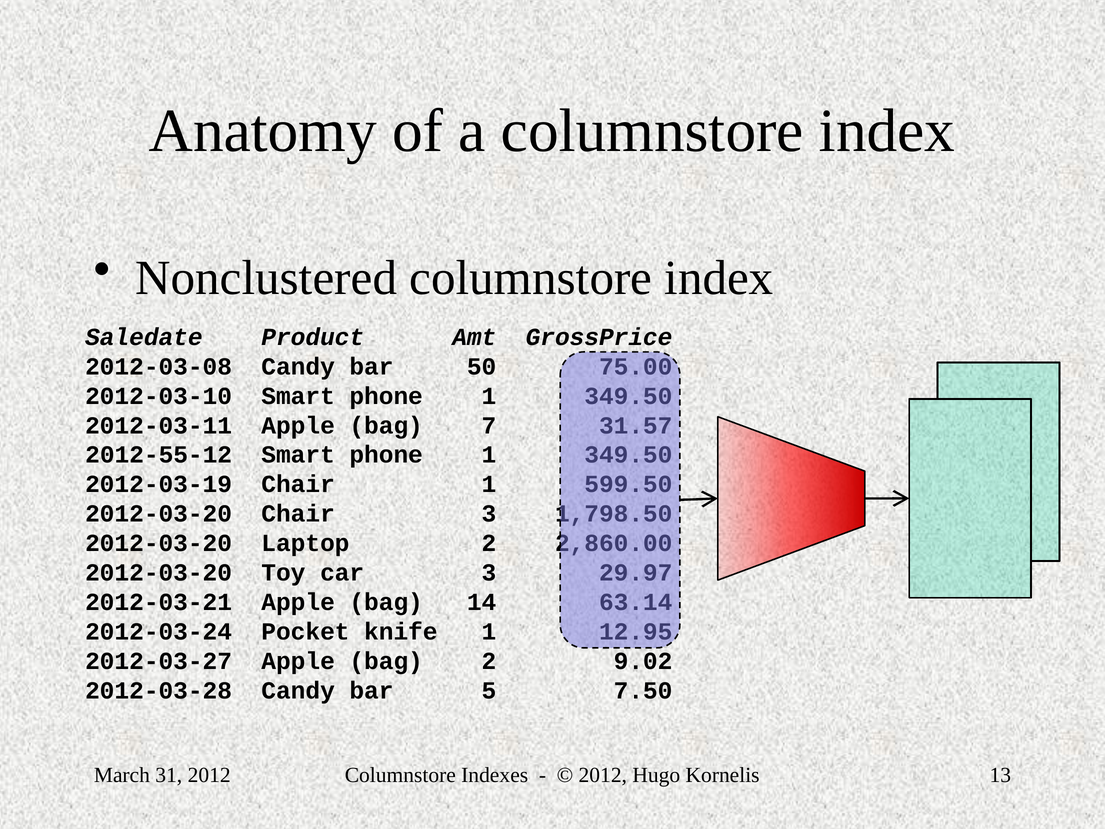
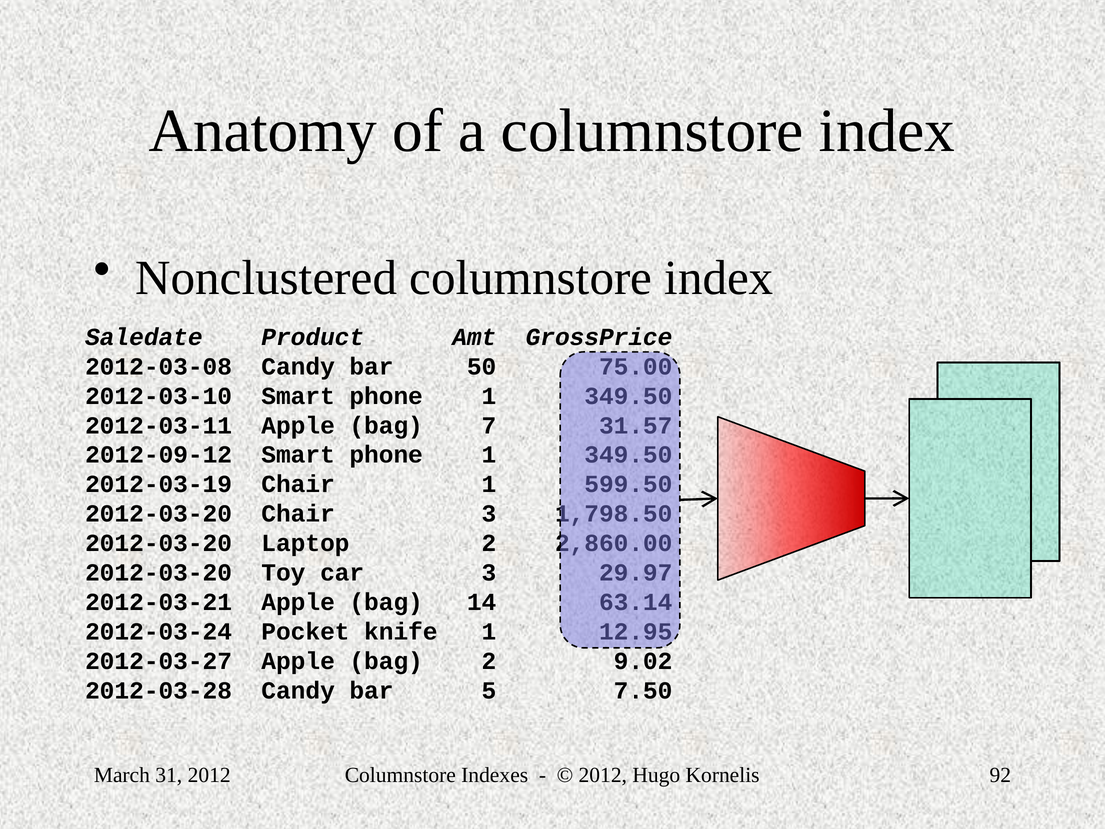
2012-55-12: 2012-55-12 -> 2012-09-12
13: 13 -> 92
